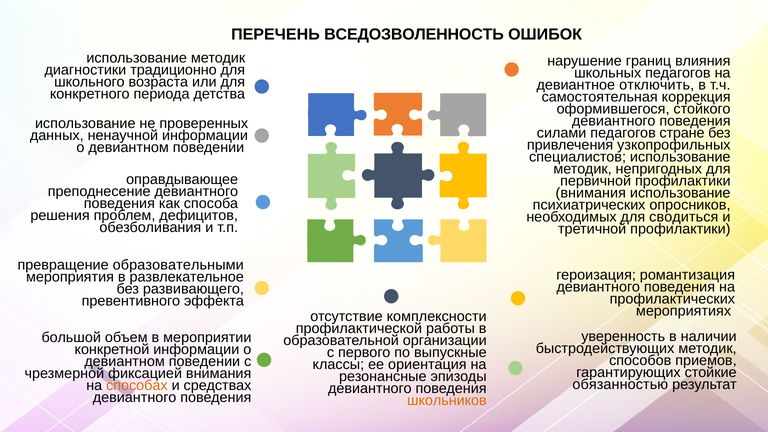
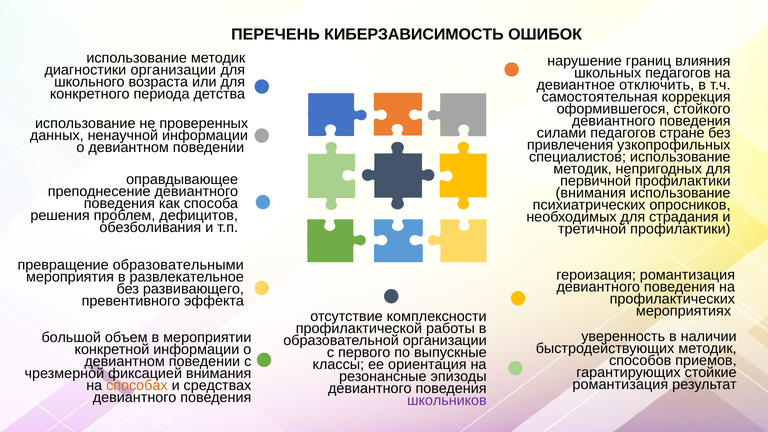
ВСЕДОЗВОЛЕННОСТЬ: ВСЕДОЗВОЛЕННОСТЬ -> КИБЕРЗАВИСИМОСТЬ
диагностики традиционно: традиционно -> организации
сводиться: сводиться -> страдания
обязанностью at (620, 384): обязанностью -> романтизация
школьников colour: orange -> purple
